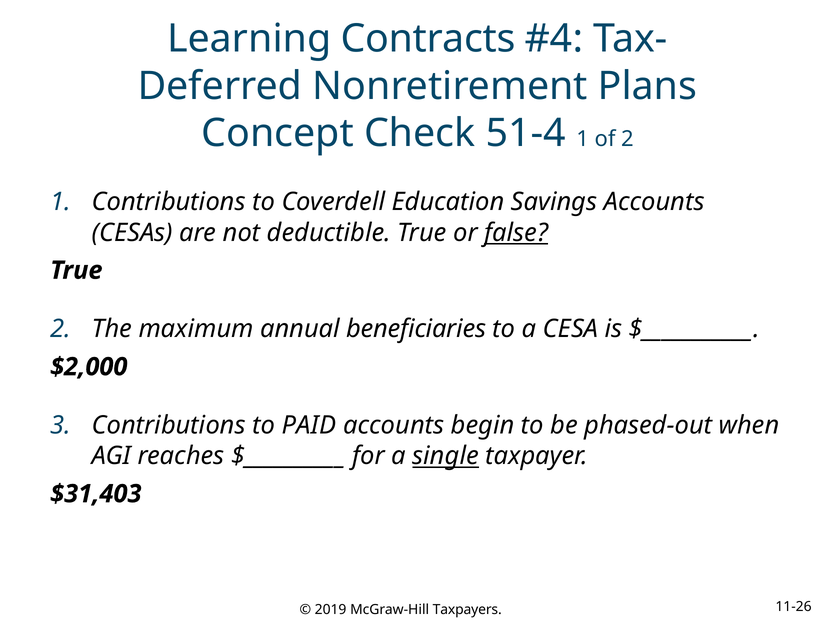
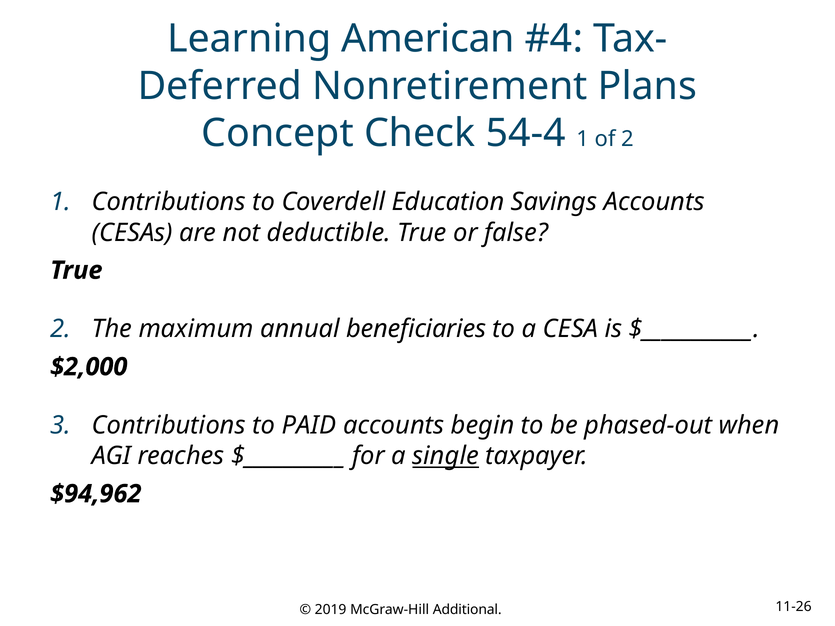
Contracts: Contracts -> American
51-4: 51-4 -> 54-4
false underline: present -> none
$31,403: $31,403 -> $94,962
Taxpayers: Taxpayers -> Additional
